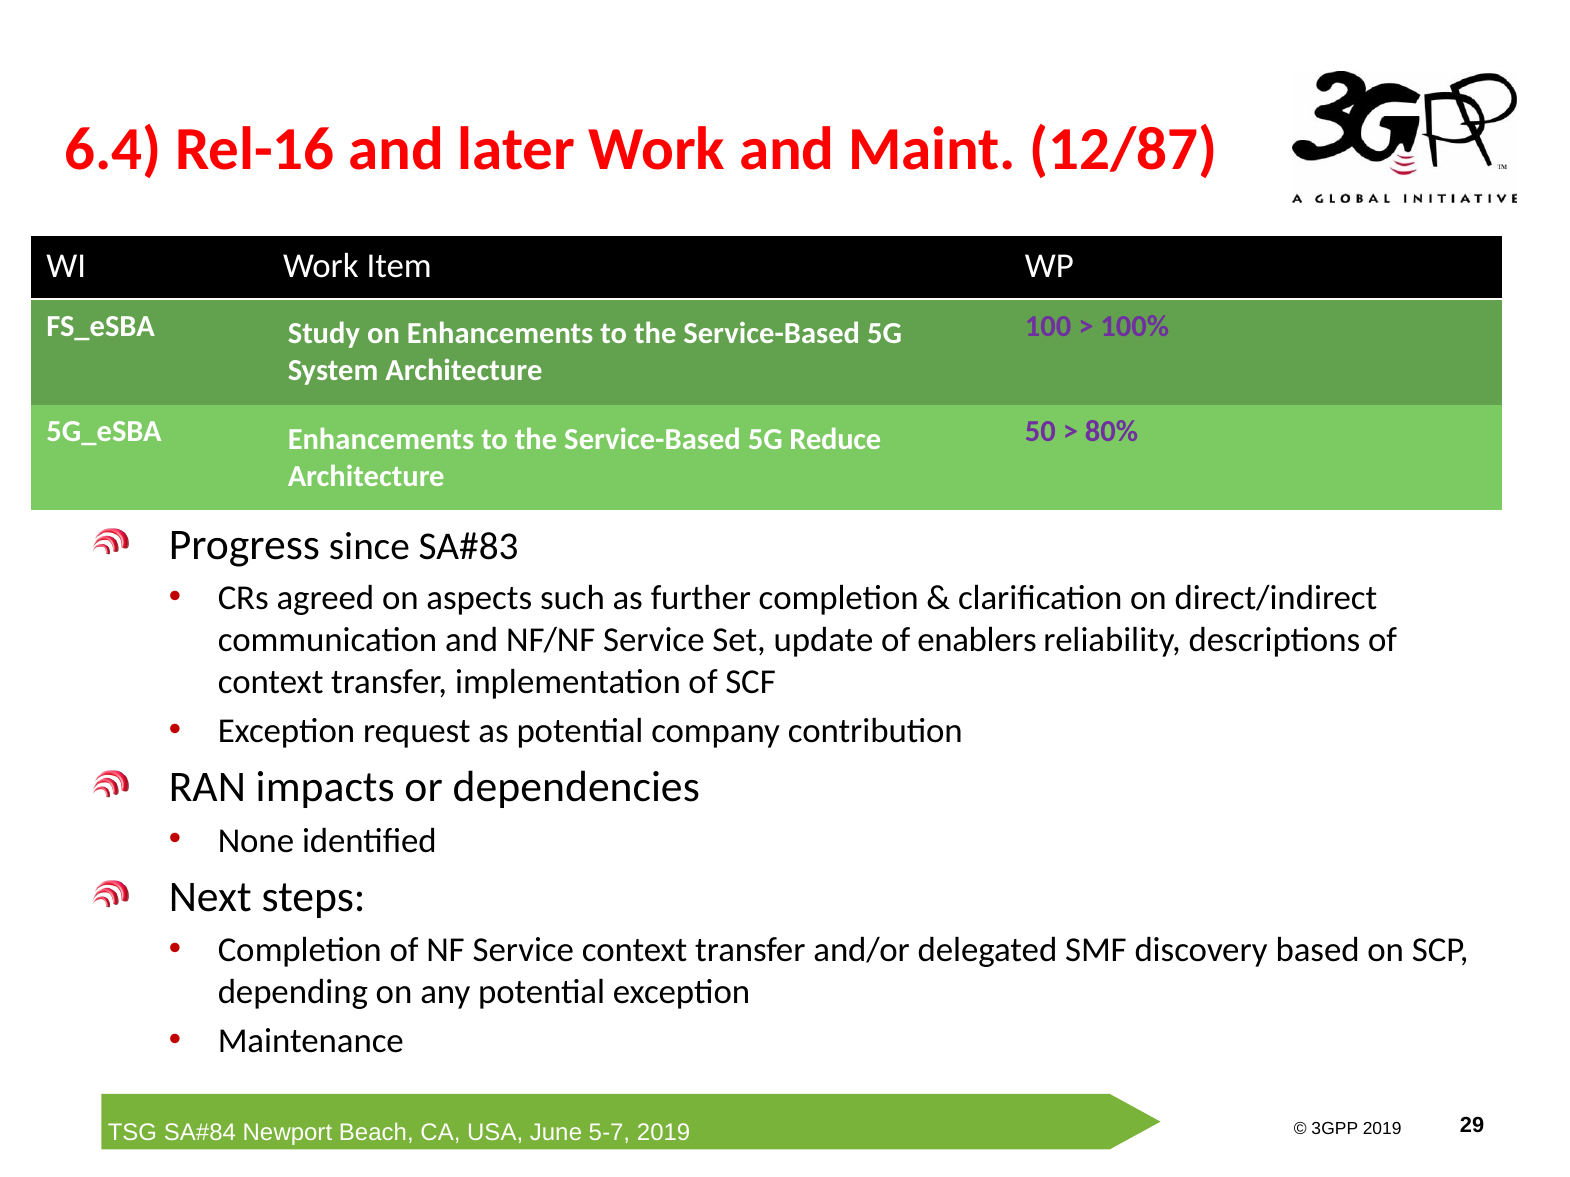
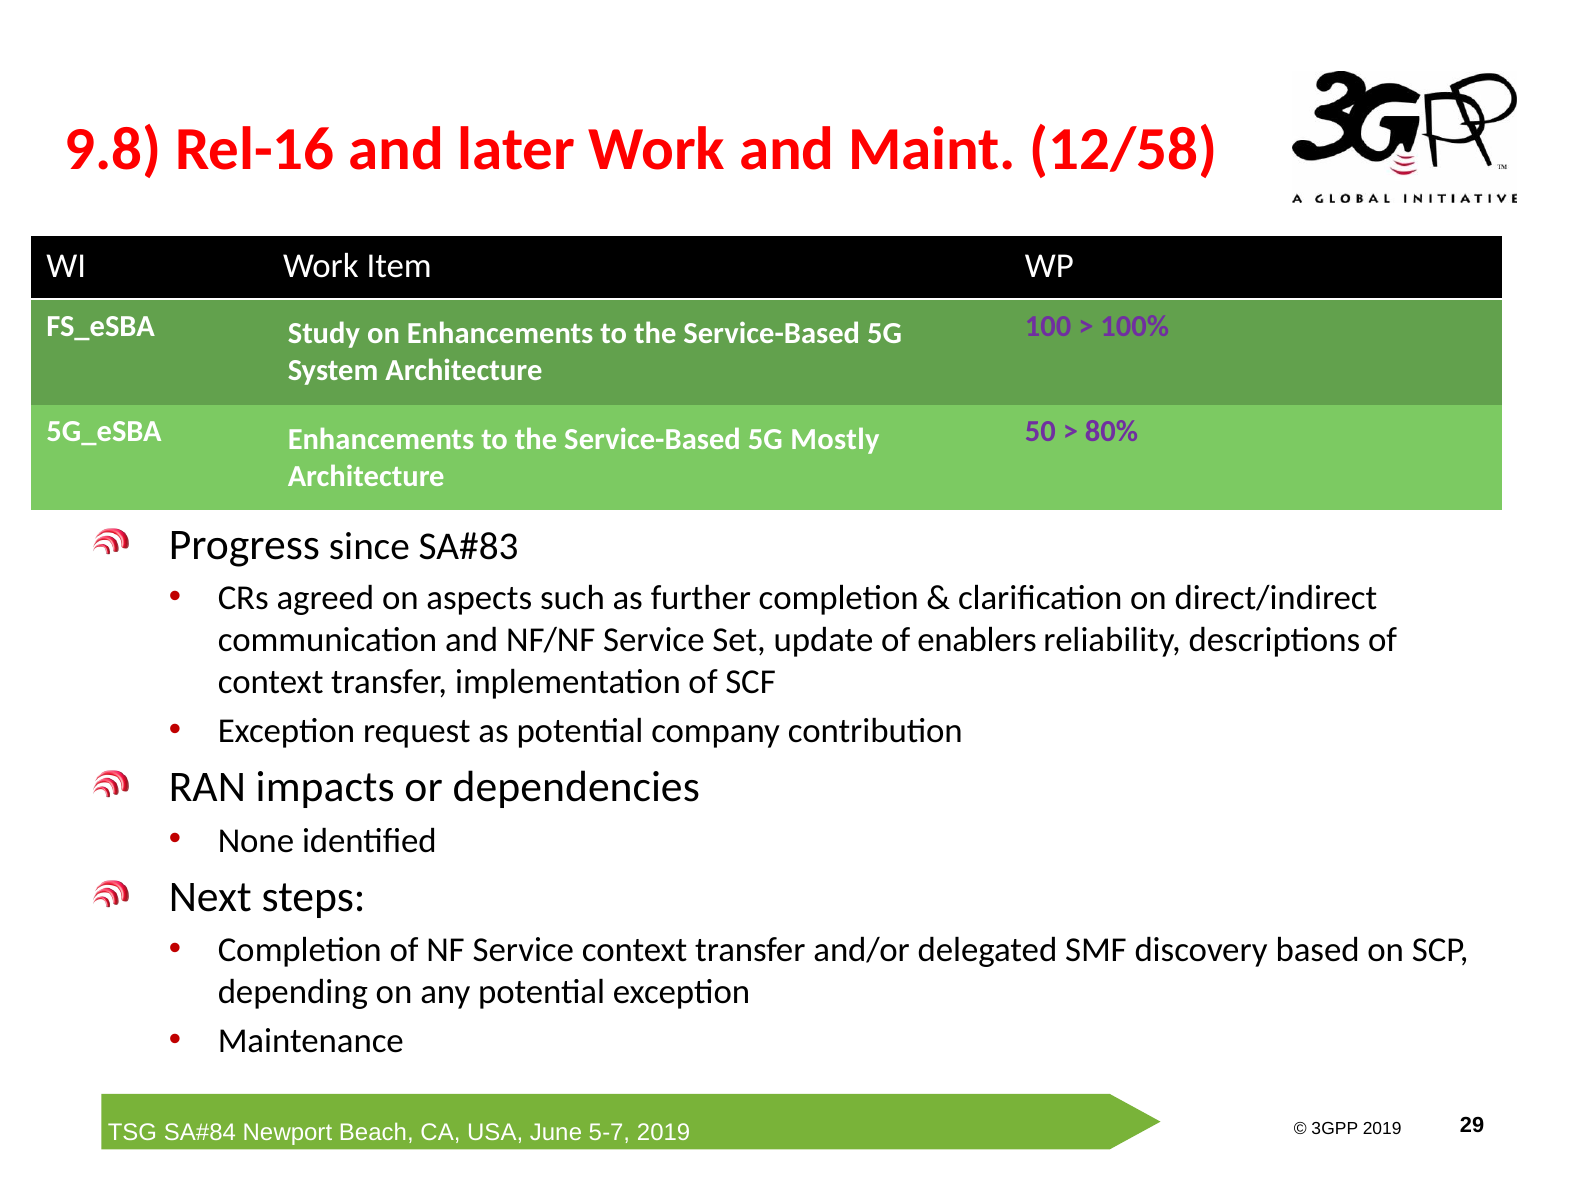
6.4: 6.4 -> 9.8
12/87: 12/87 -> 12/58
Reduce: Reduce -> Mostly
